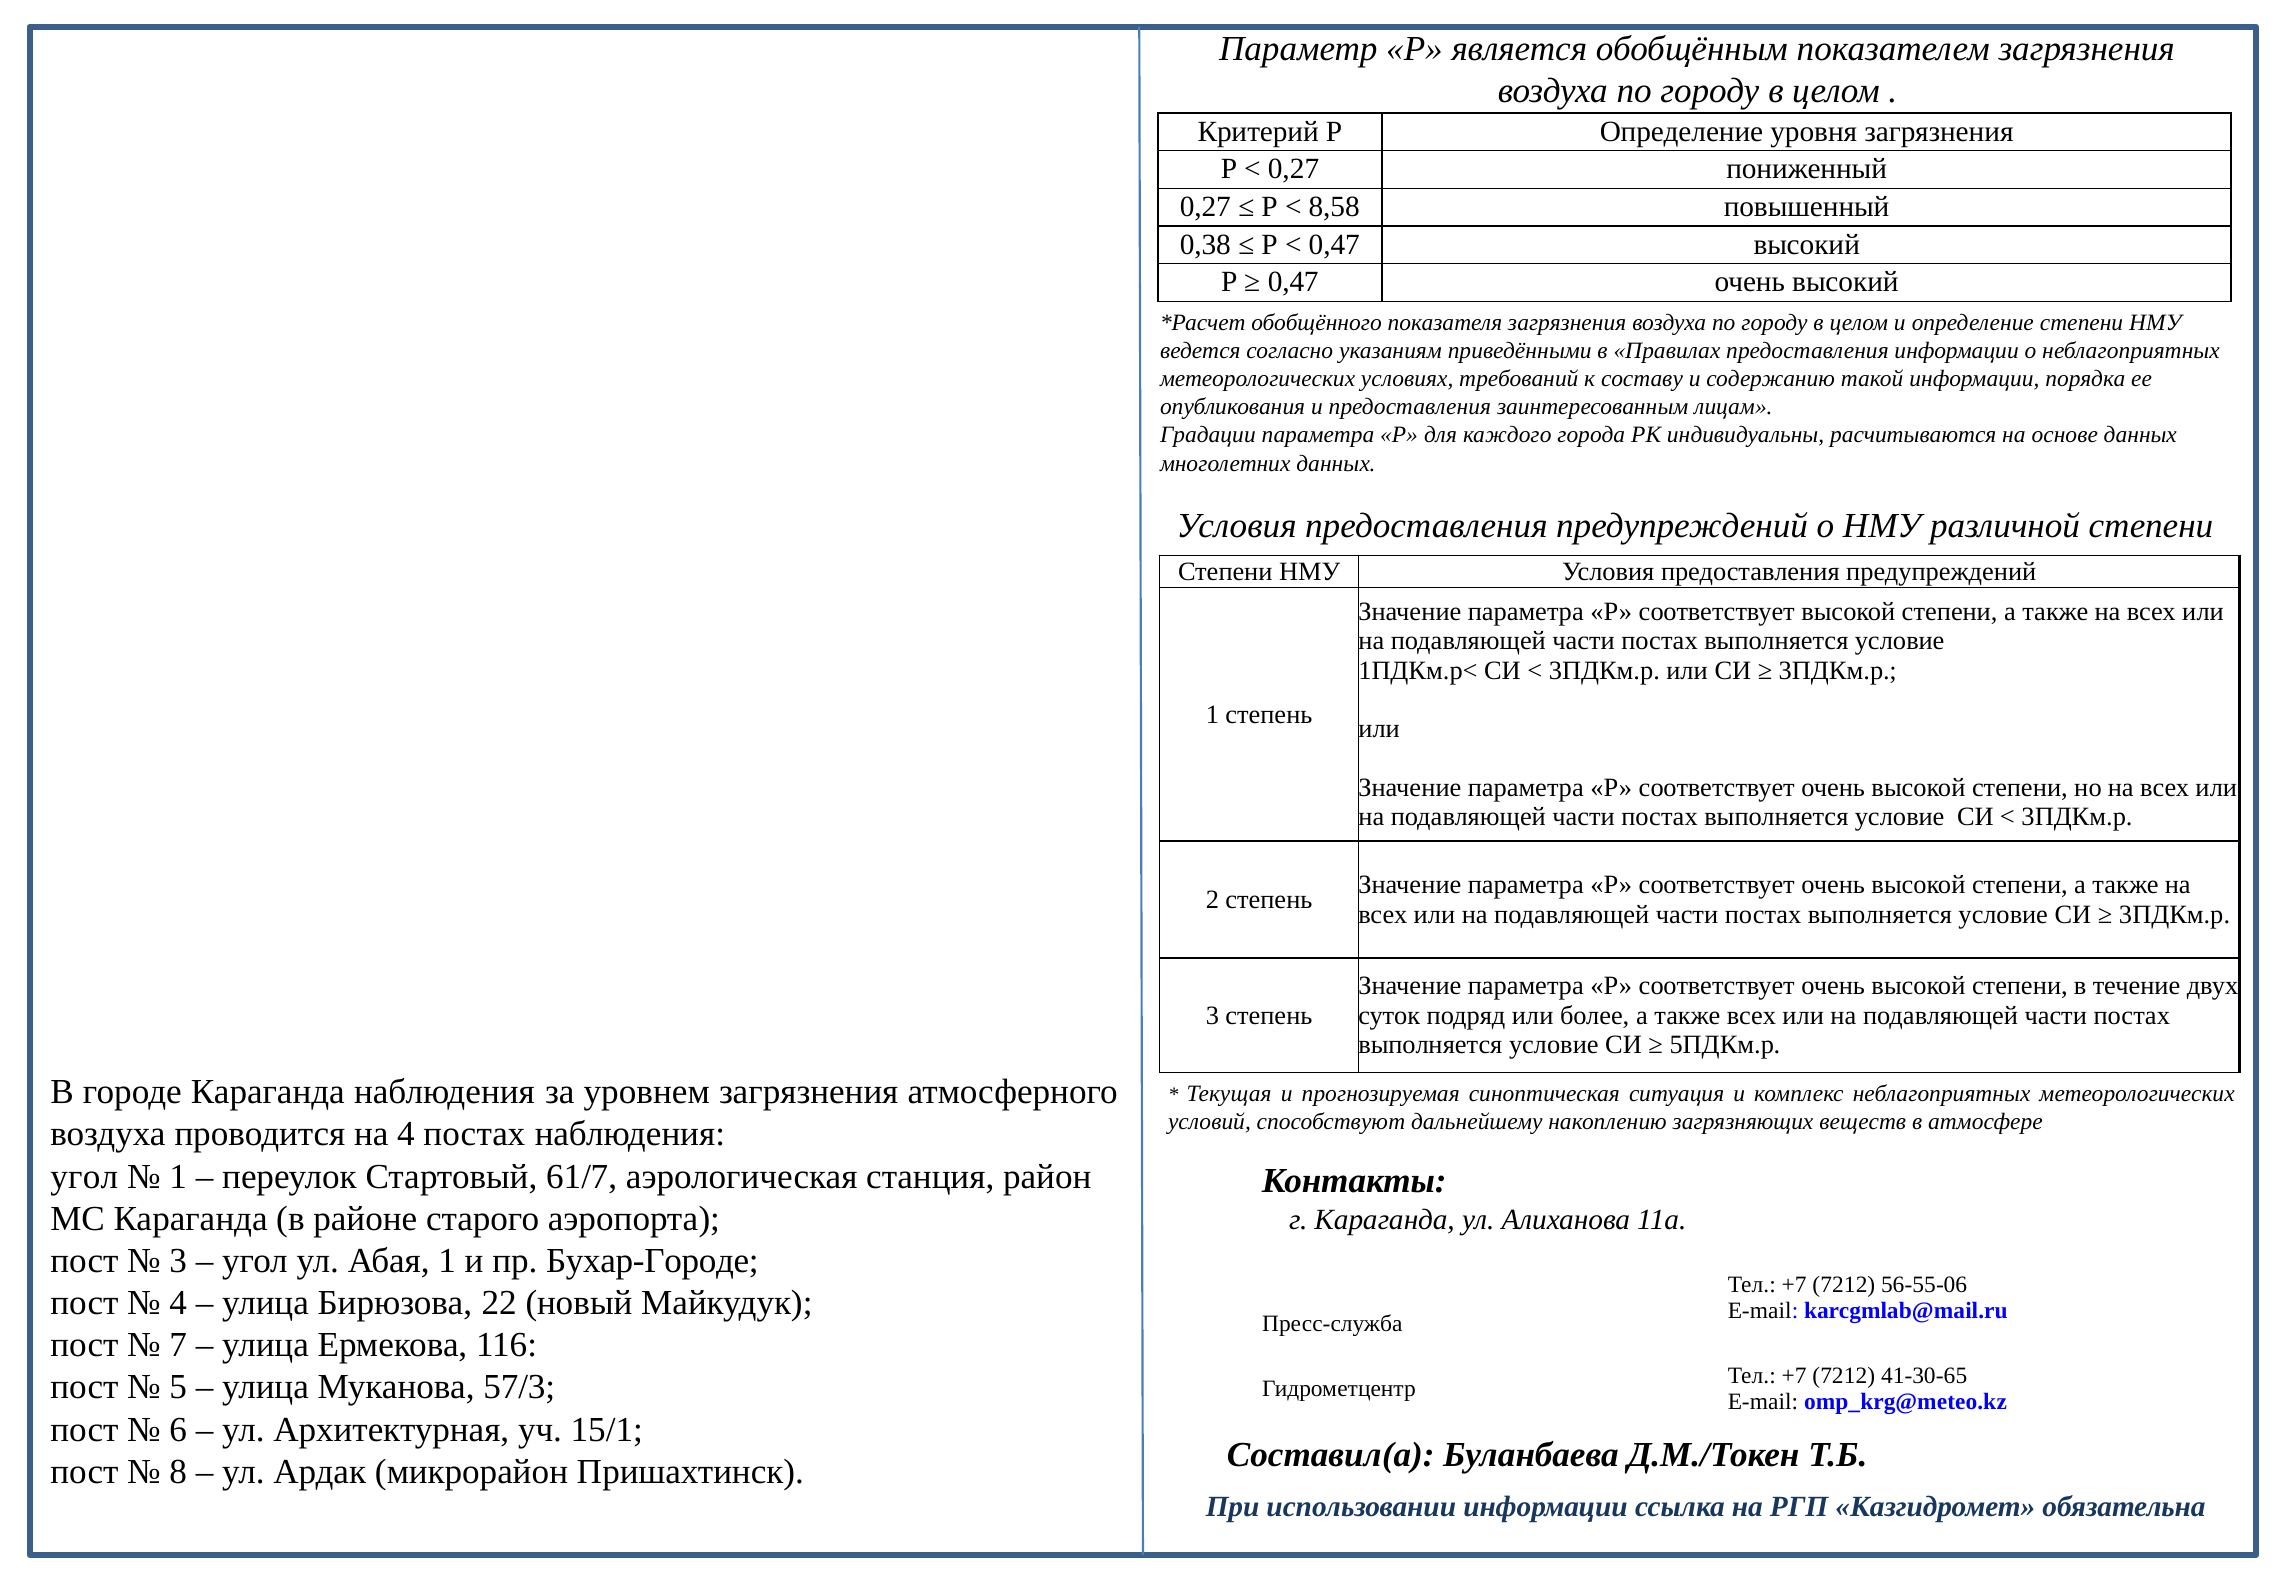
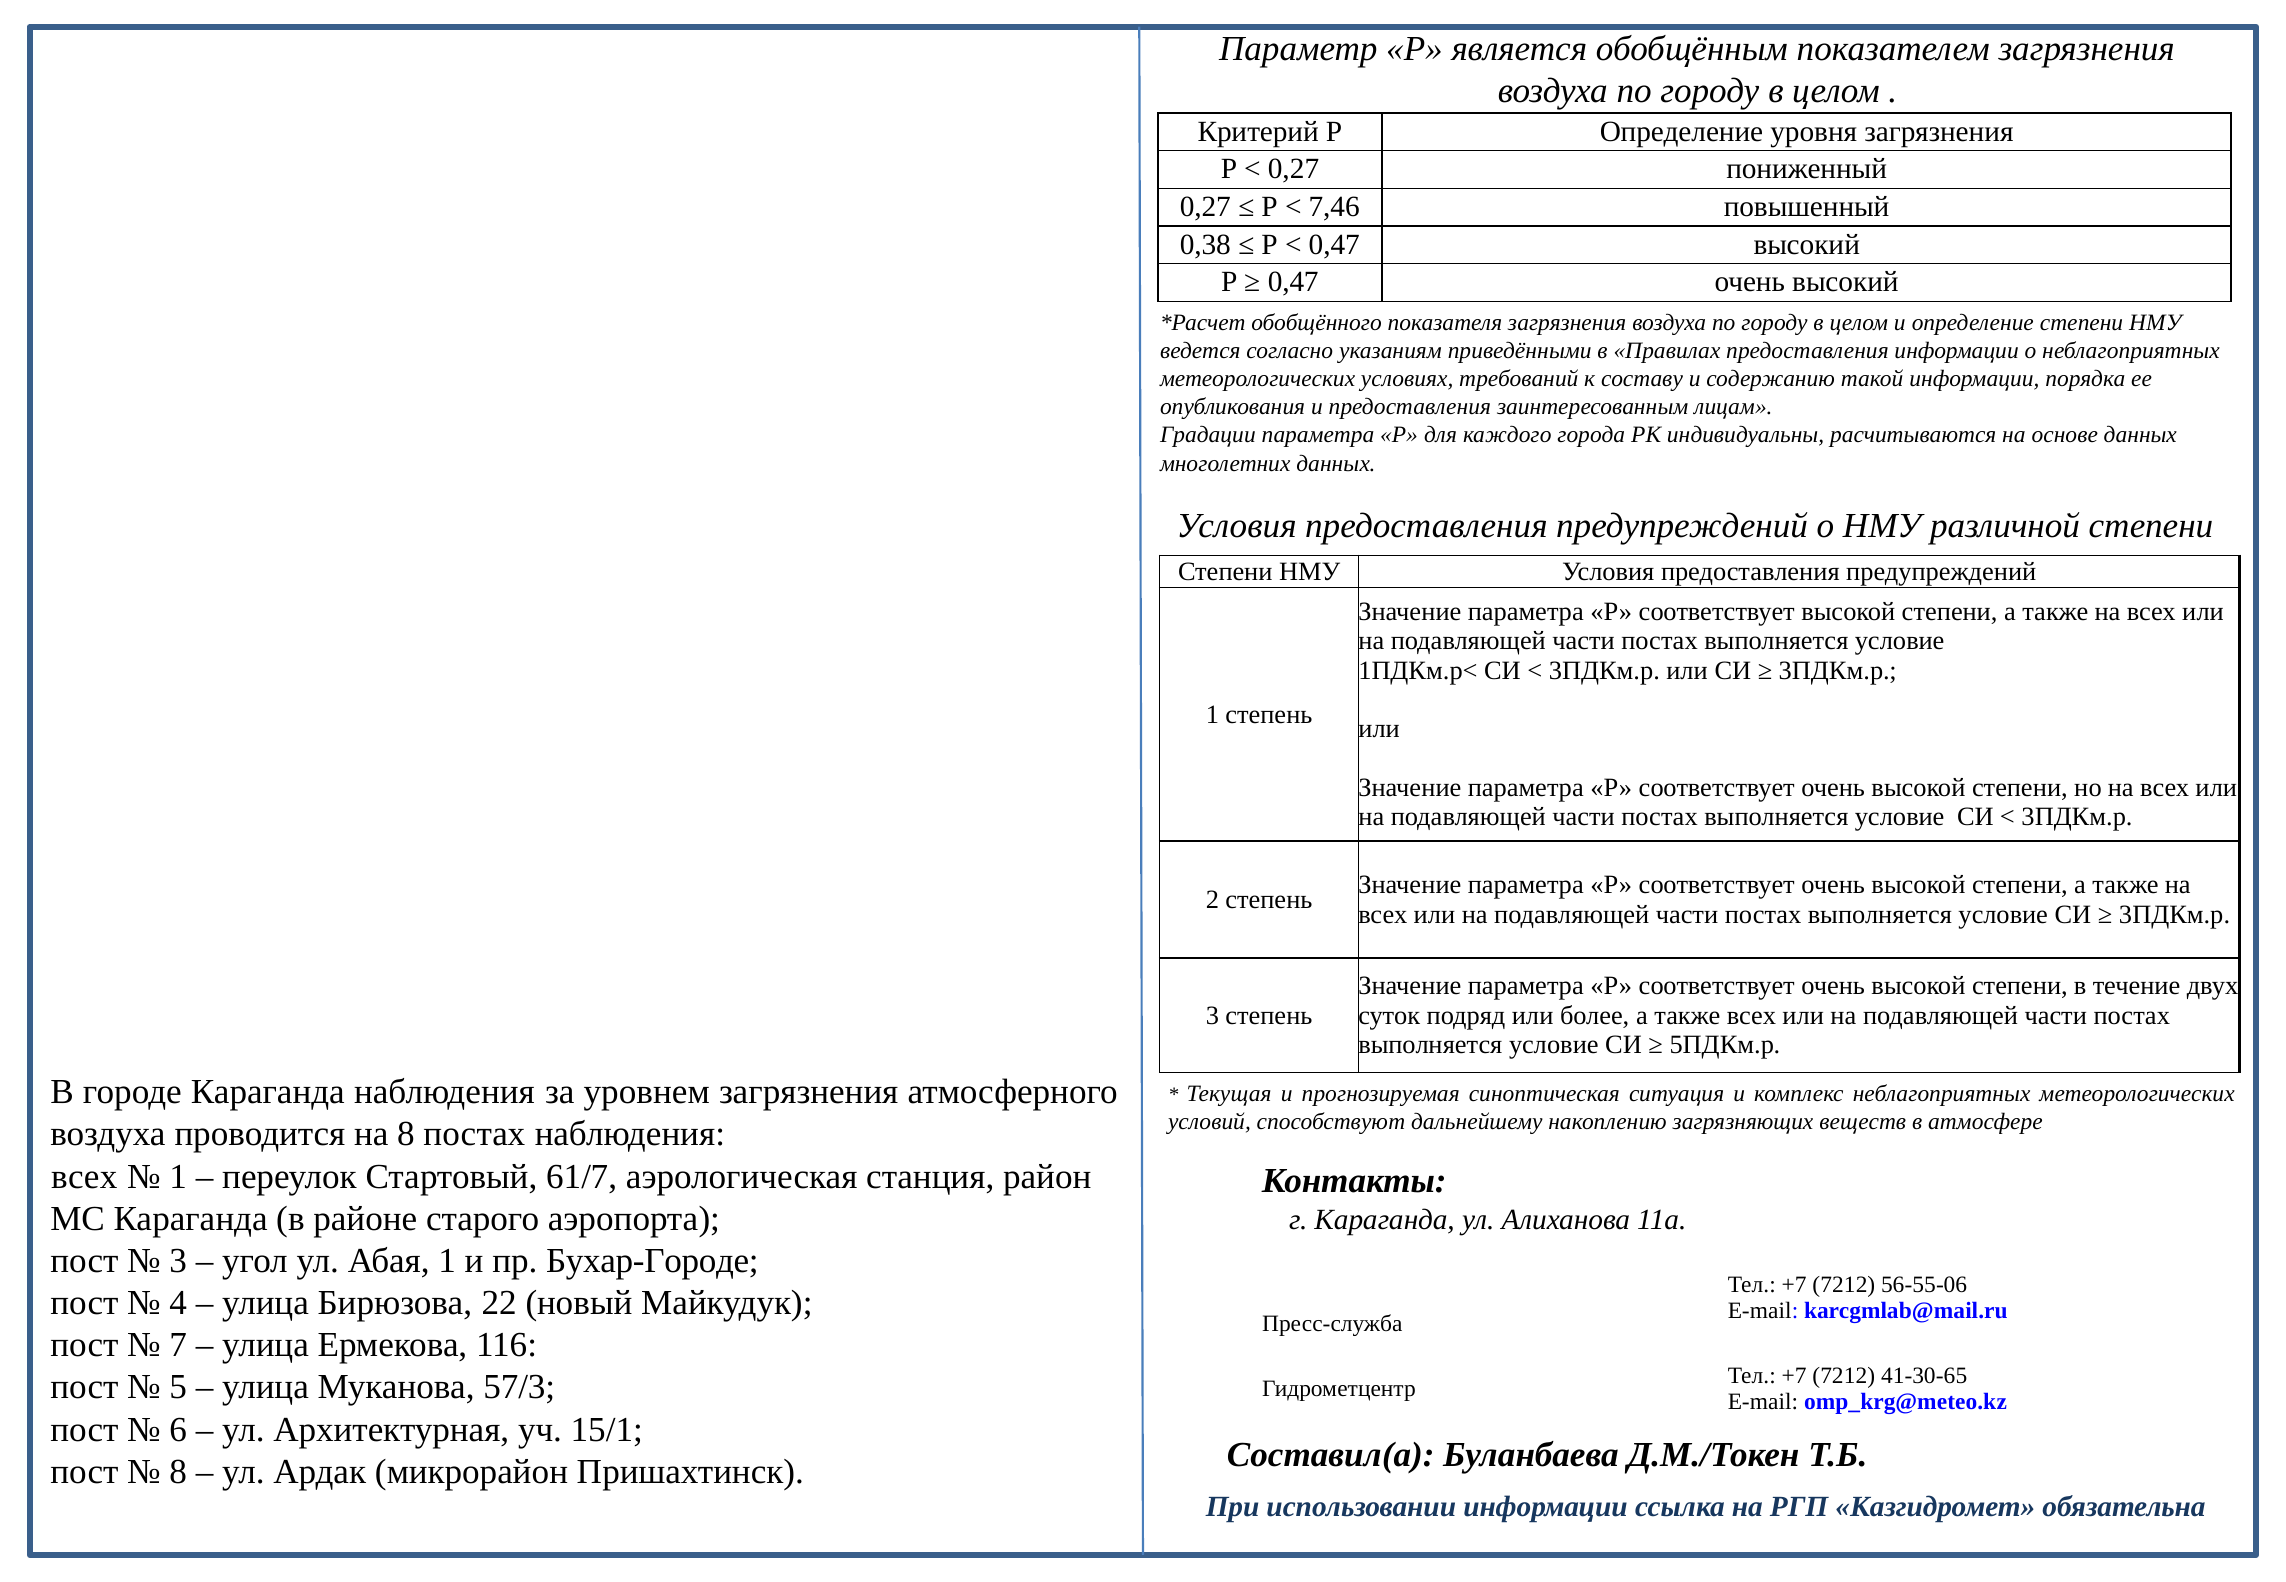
8,58: 8,58 -> 7,46
на 4: 4 -> 8
угол at (84, 1177): угол -> всех
